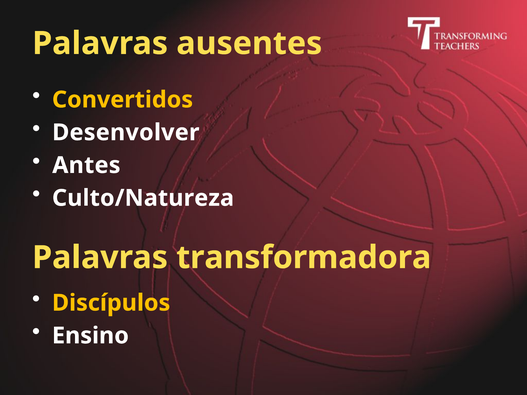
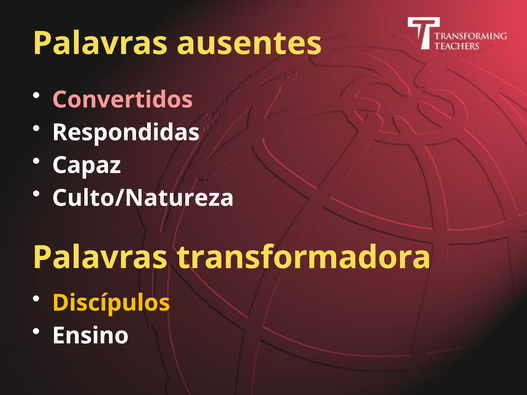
Convertidos colour: yellow -> pink
Desenvolver: Desenvolver -> Respondidas
Antes: Antes -> Capaz
